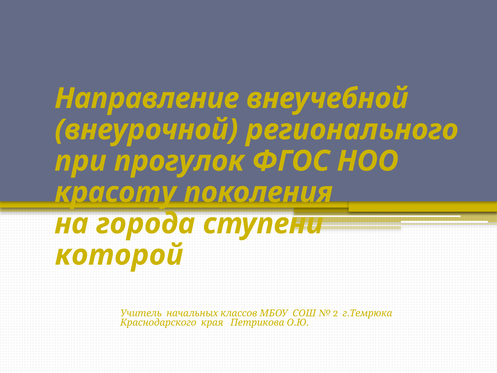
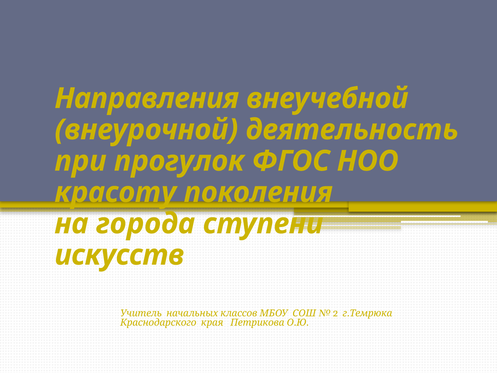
Направление: Направление -> Направления
регионального: регионального -> деятельность
которой: которой -> искусств
